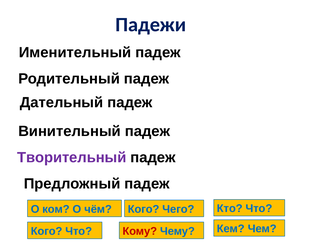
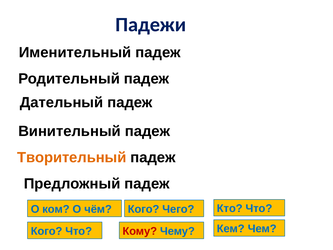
Творительный colour: purple -> orange
